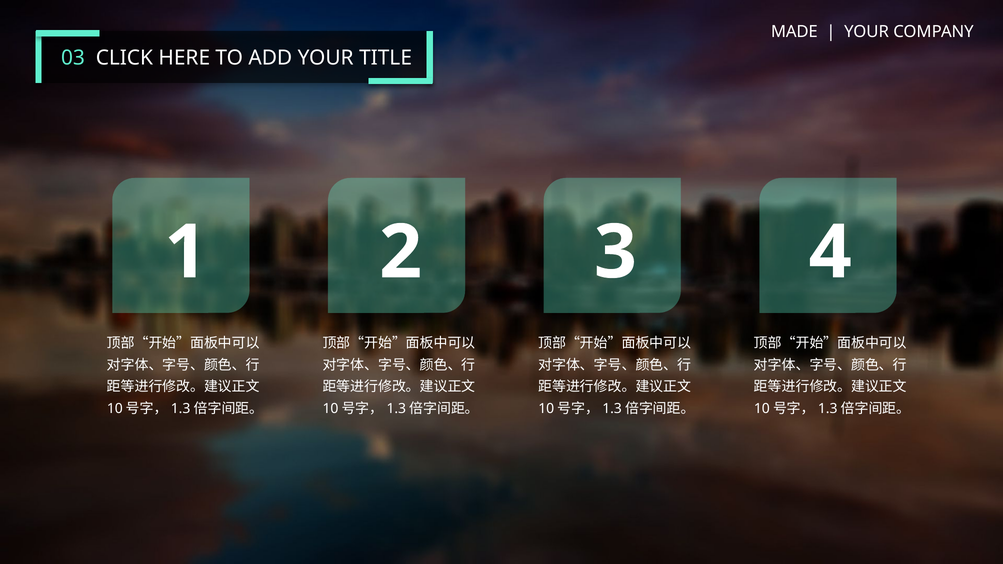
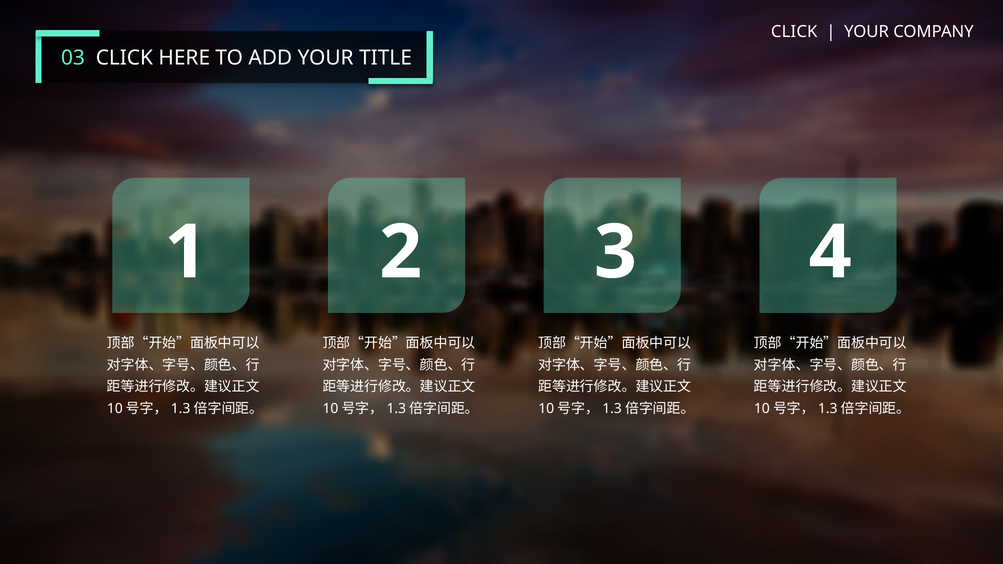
MADE at (794, 32): MADE -> CLICK
